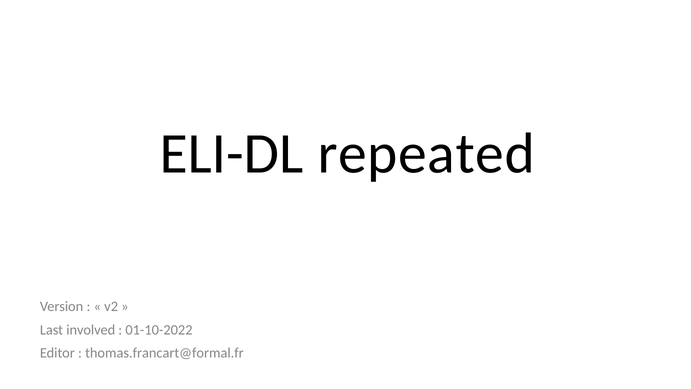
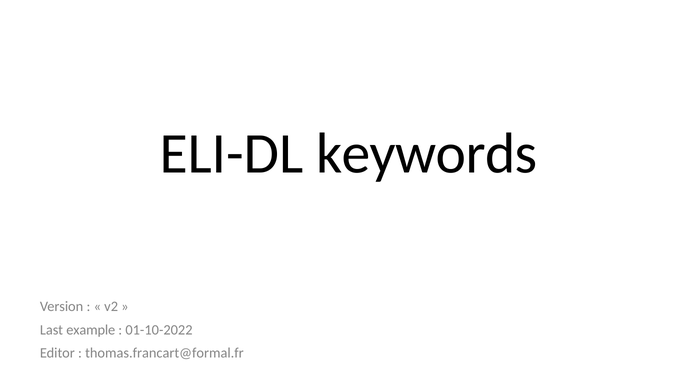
repeated: repeated -> keywords
involved: involved -> example
